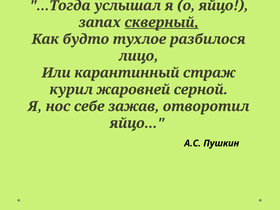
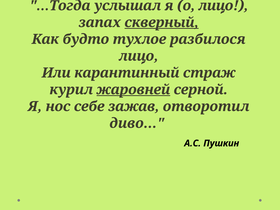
о яйцо: яйцо -> лицо
жаровней underline: none -> present
яйцо at (137, 123): яйцо -> диво
